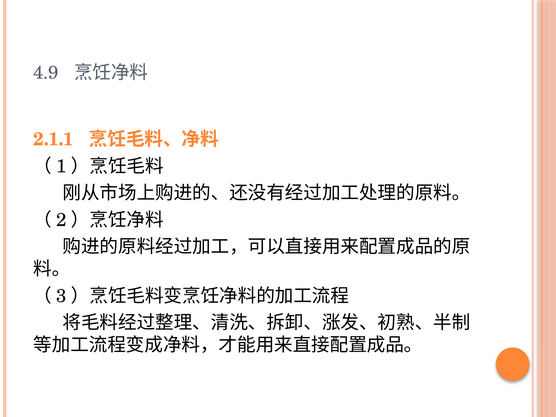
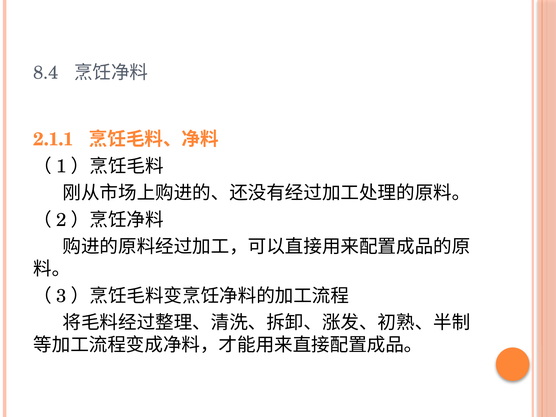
4.9: 4.9 -> 8.4
